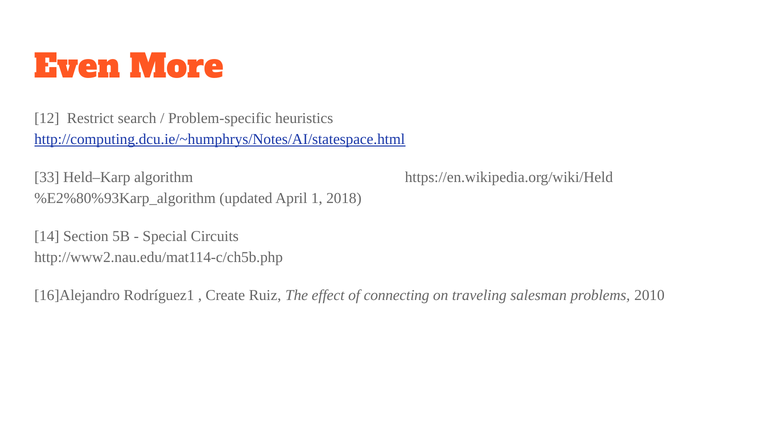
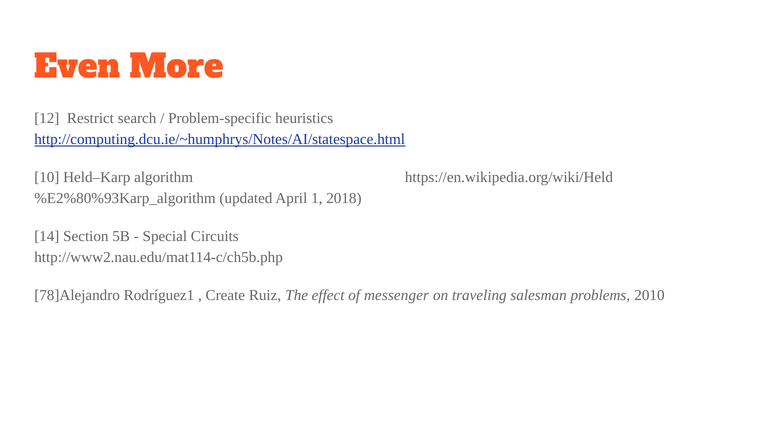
33: 33 -> 10
16]Alejandro: 16]Alejandro -> 78]Alejandro
connecting: connecting -> messenger
